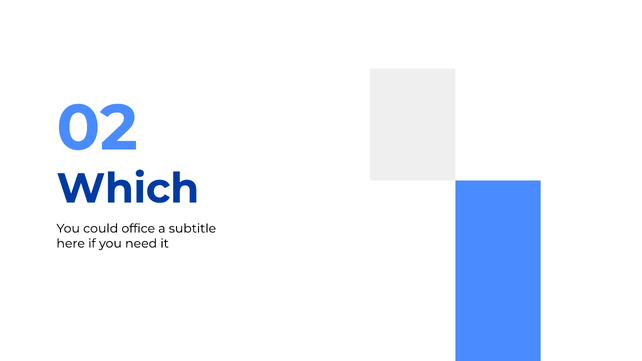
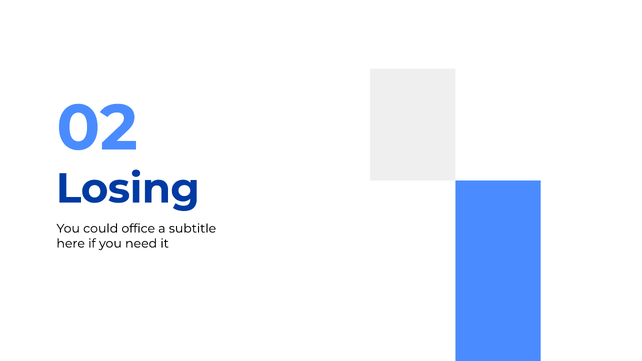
Which: Which -> Losing
